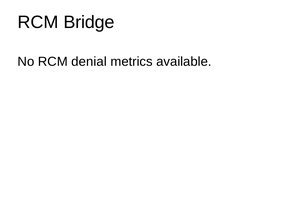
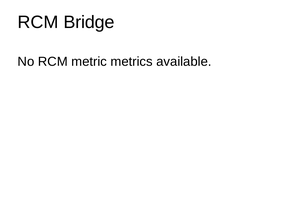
denial: denial -> metric
